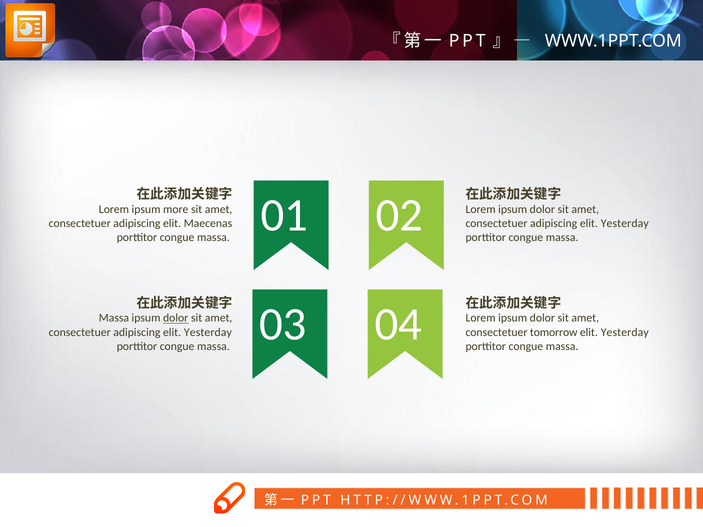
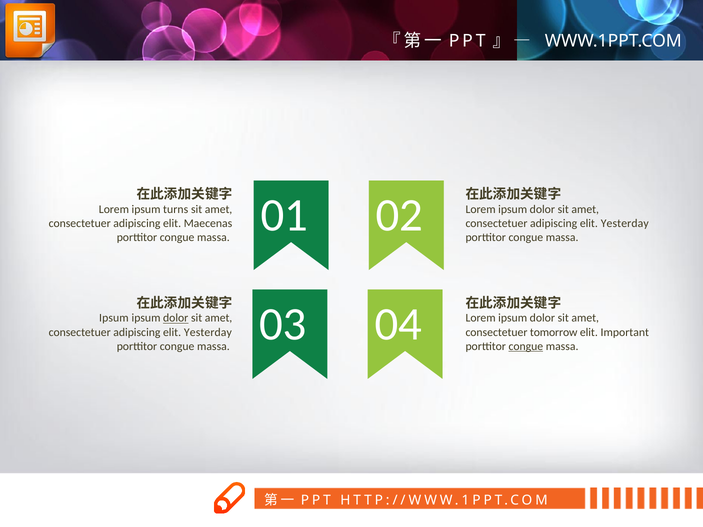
more: more -> turns
Massa at (114, 318): Massa -> Ipsum
Yesterday at (625, 332): Yesterday -> Important
congue at (526, 346) underline: none -> present
